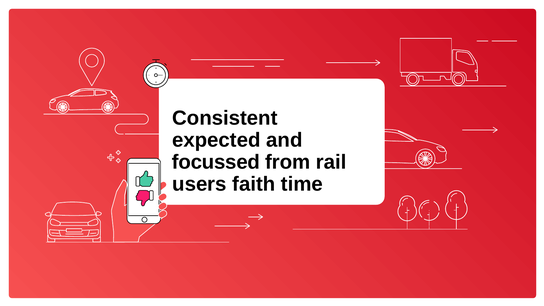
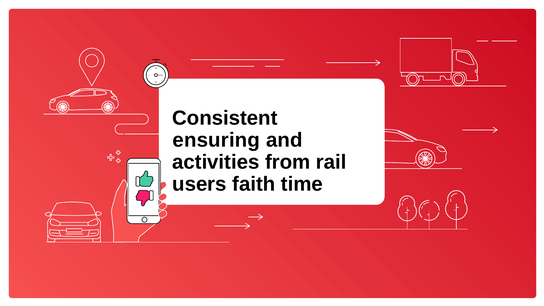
expected: expected -> ensuring
focussed: focussed -> activities
